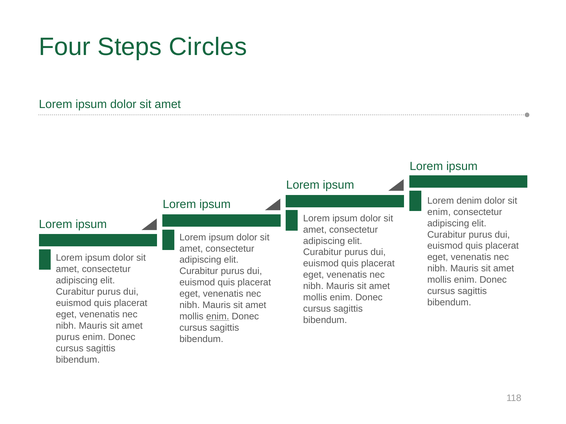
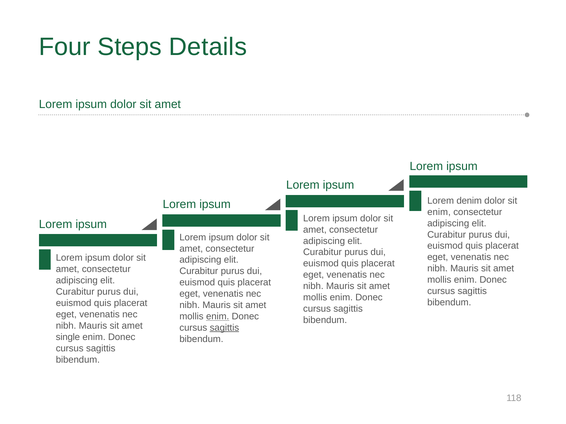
Circles: Circles -> Details
sagittis at (224, 328) underline: none -> present
purus at (68, 337): purus -> single
